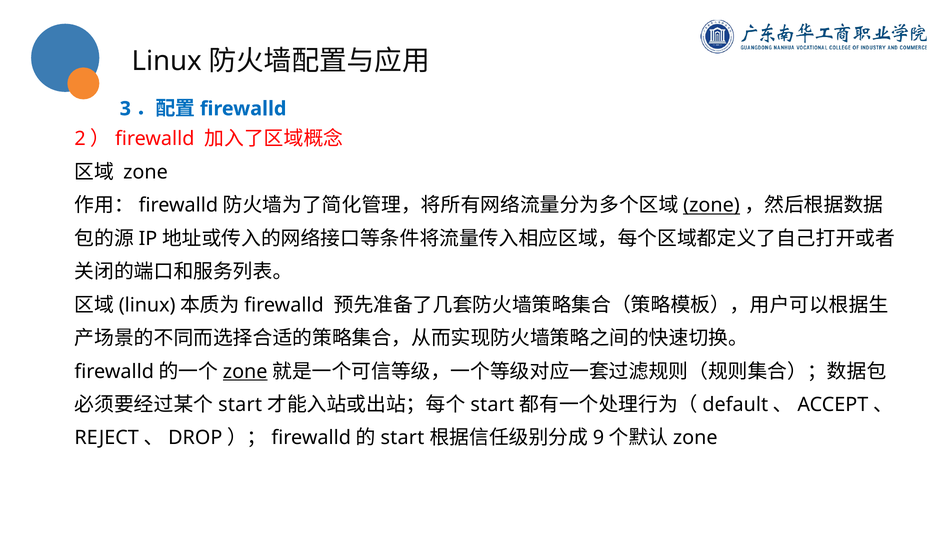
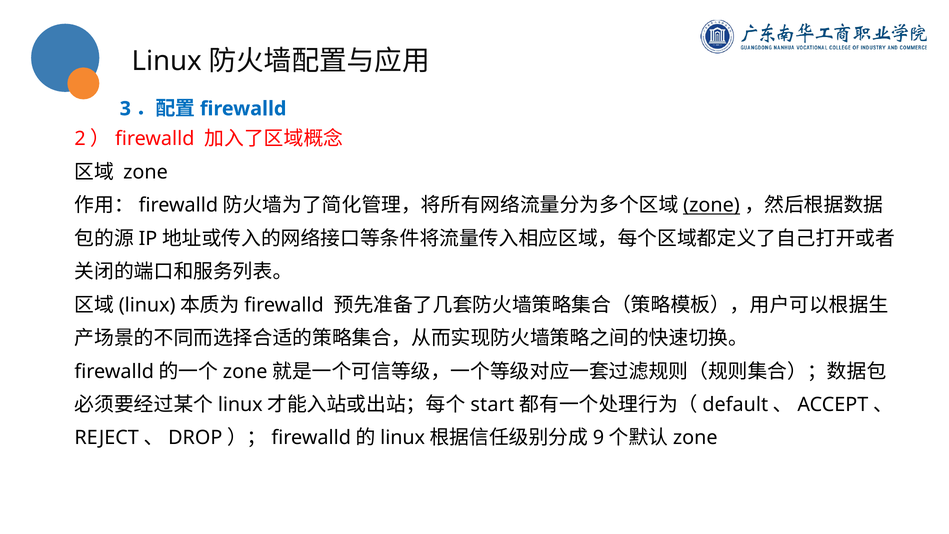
zone at (245, 371) underline: present -> none
start at (240, 405): start -> linux
start at (402, 438): start -> linux
